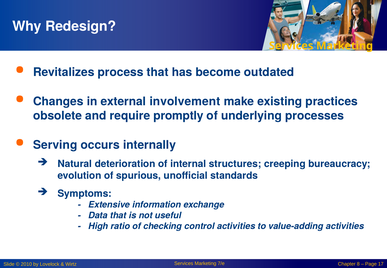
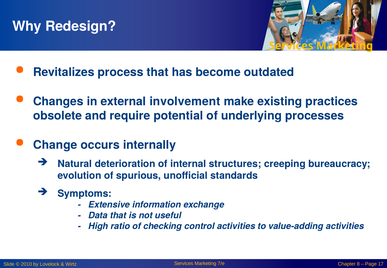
promptly: promptly -> potential
Serving: Serving -> Change
